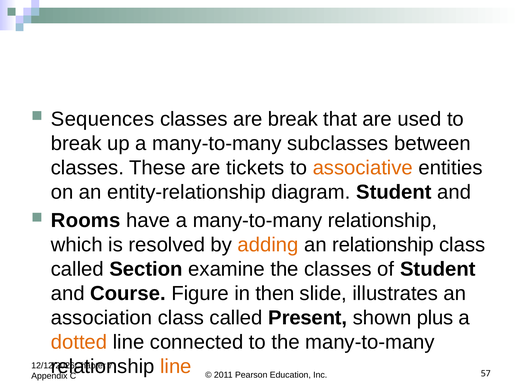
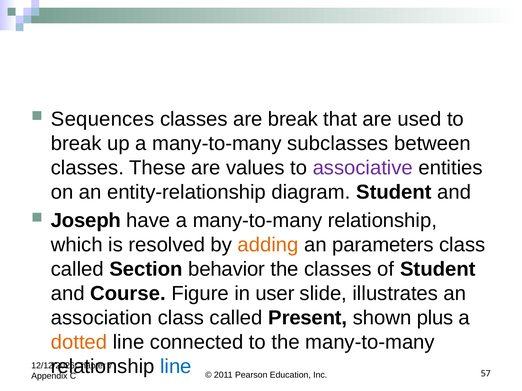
tickets: tickets -> values
associative colour: orange -> purple
Rooms: Rooms -> Joseph
an relationship: relationship -> parameters
examine: examine -> behavior
then: then -> user
line at (176, 367) colour: orange -> blue
